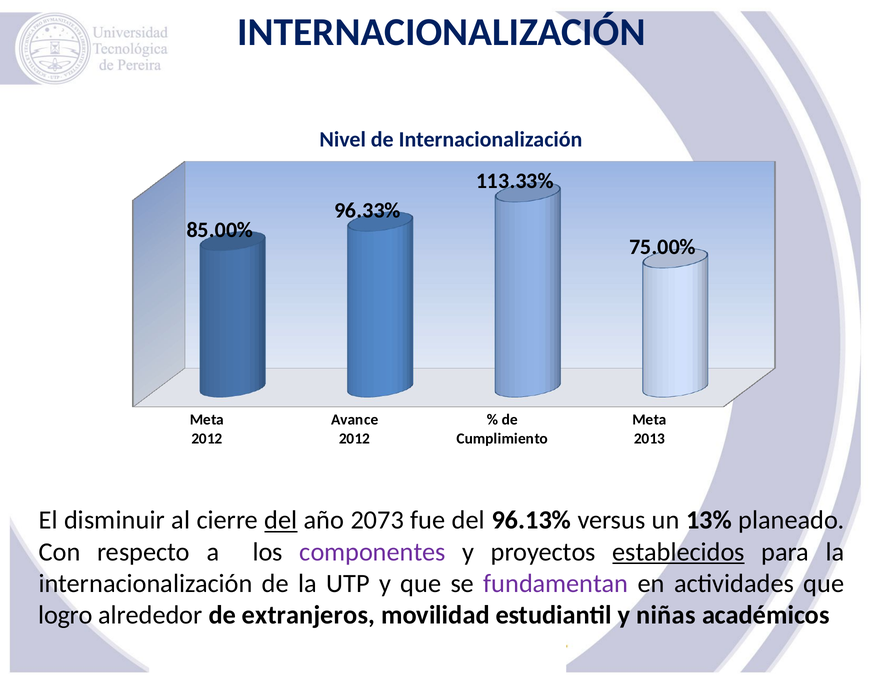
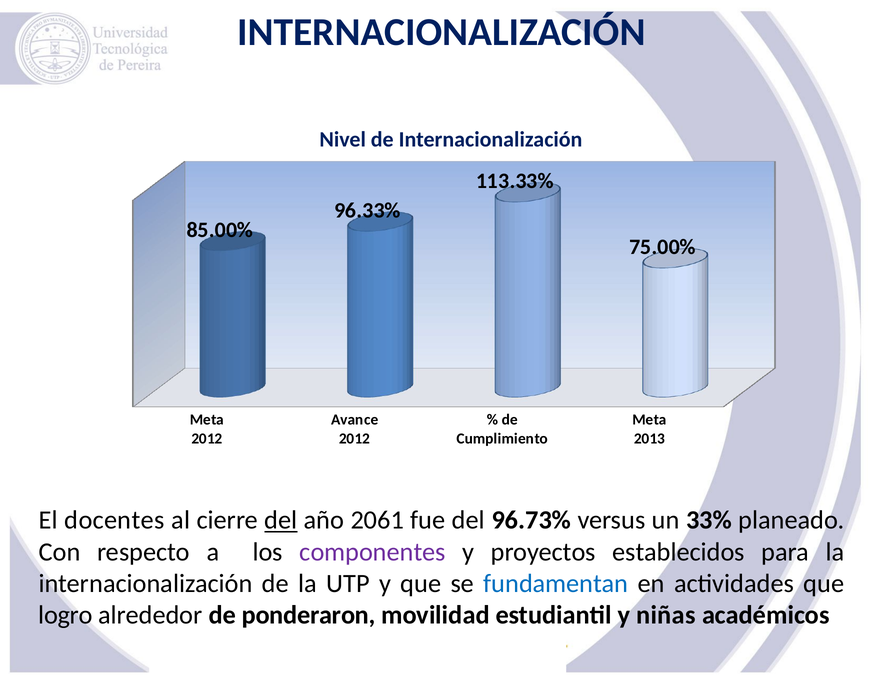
disminuir: disminuir -> docentes
2073: 2073 -> 2061
96.13%: 96.13% -> 96.73%
13%: 13% -> 33%
establecidos underline: present -> none
fundamentan colour: purple -> blue
extranjeros: extranjeros -> ponderaron
